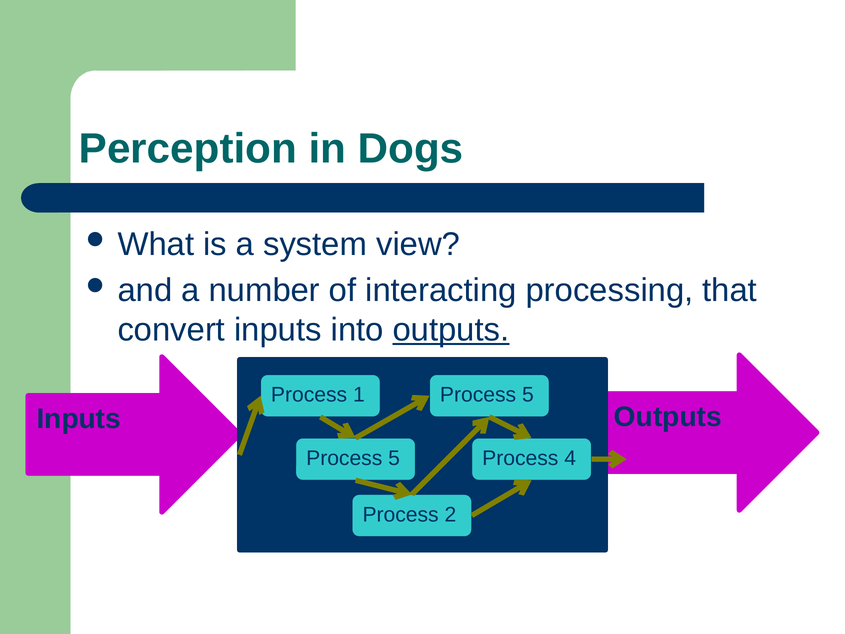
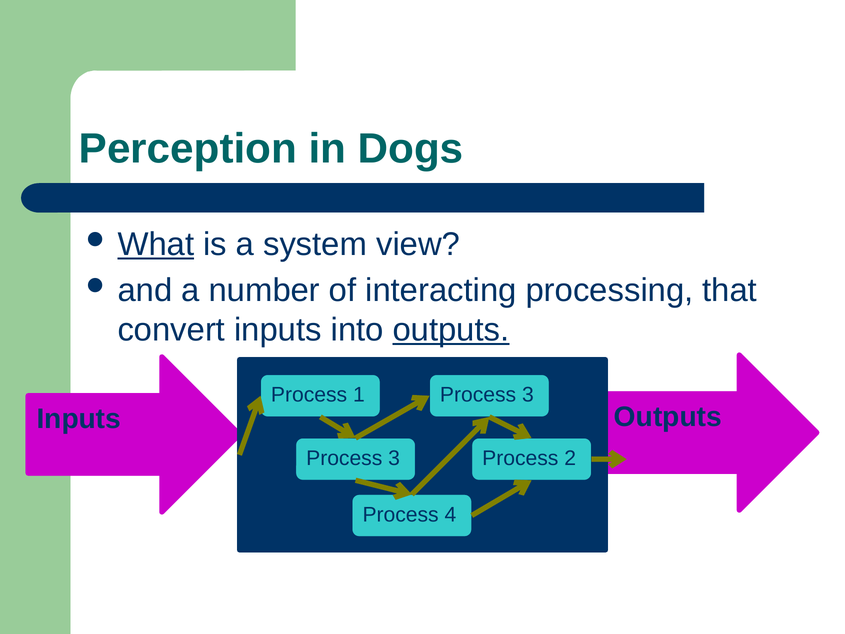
What underline: none -> present
5 at (528, 395): 5 -> 3
5 at (394, 458): 5 -> 3
4: 4 -> 2
2: 2 -> 4
